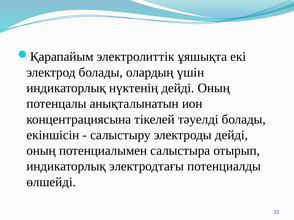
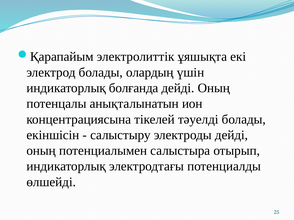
нүктенің: нүктенің -> болғанда
